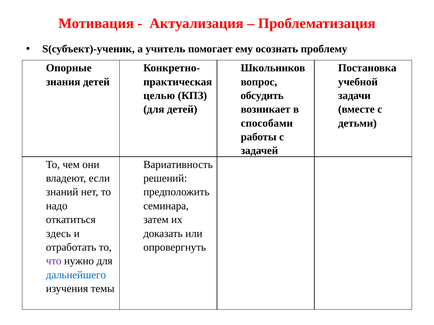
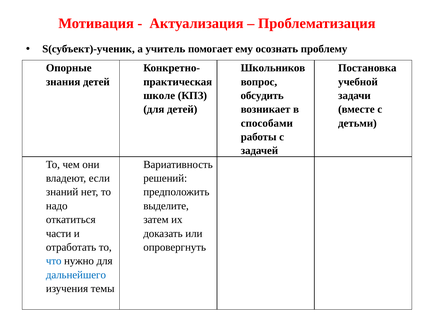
целью: целью -> школе
семинара: семинара -> выделите
здесь: здесь -> части
что colour: purple -> blue
